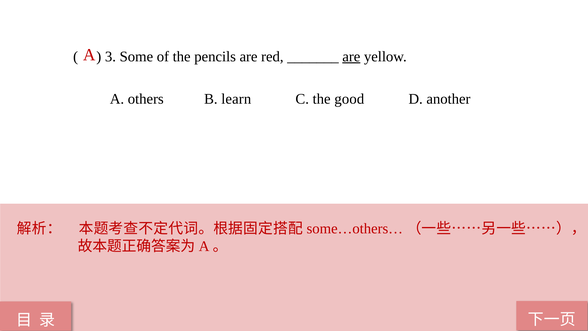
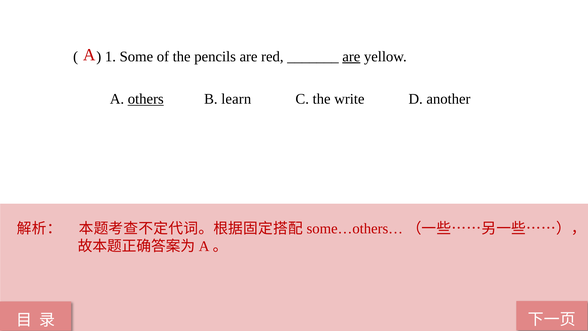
3: 3 -> 1
others underline: none -> present
good: good -> write
